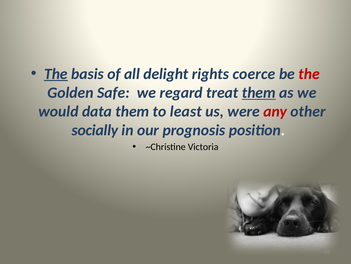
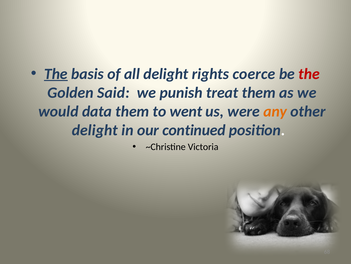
Safe: Safe -> Said
regard: regard -> punish
them at (259, 92) underline: present -> none
least: least -> went
any colour: red -> orange
socially at (95, 130): socially -> delight
prognosis: prognosis -> continued
